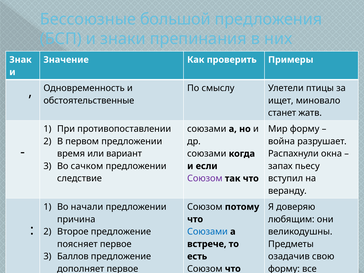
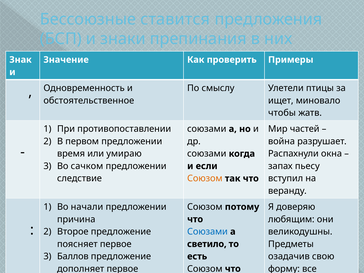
большой: большой -> ставится
обстоятельственные: обстоятельственные -> обстоятельственное
станет: станет -> чтобы
Мир форму: форму -> частей
вариант: вариант -> умираю
Союзом at (205, 178) colour: purple -> orange
встрече: встрече -> светило
